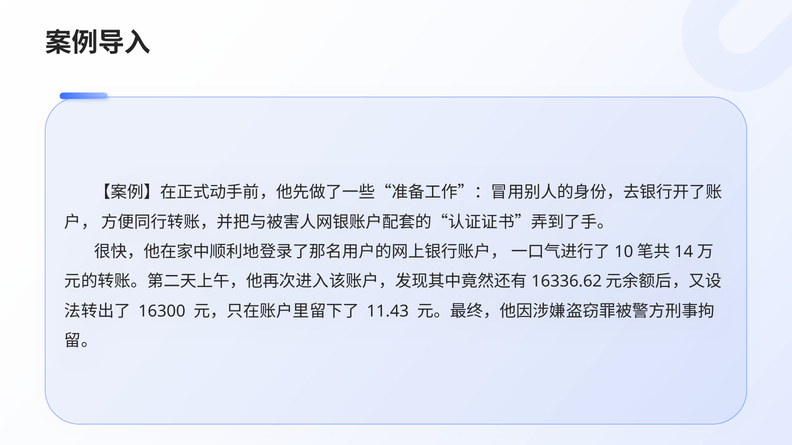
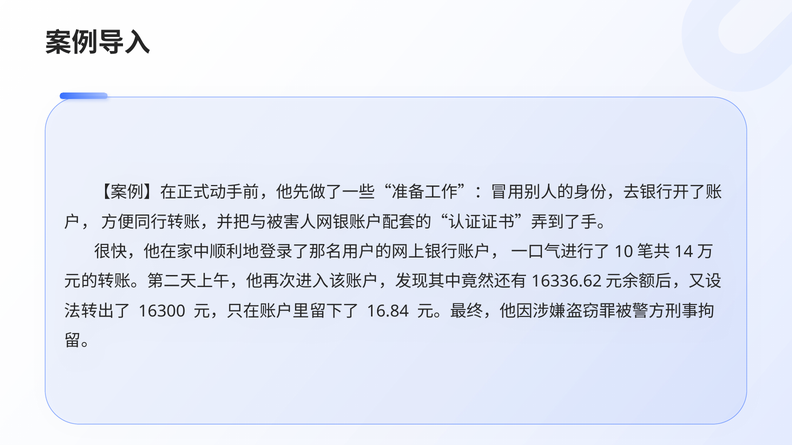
11.43: 11.43 -> 16.84
